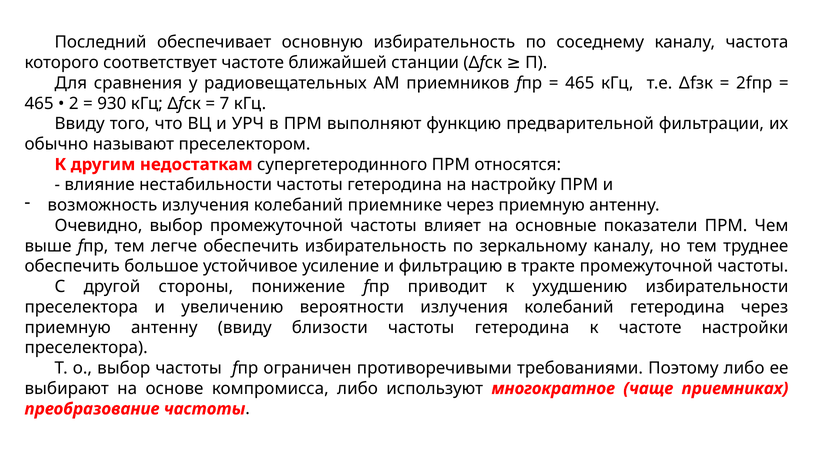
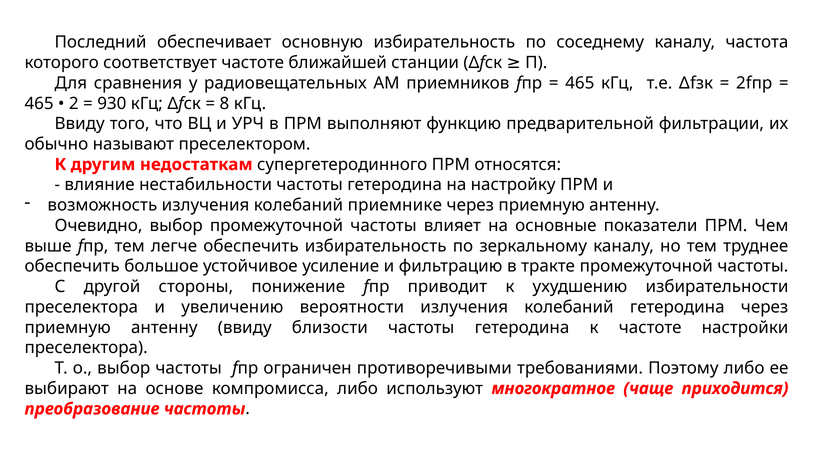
7: 7 -> 8
приемниках: приемниках -> приходится
